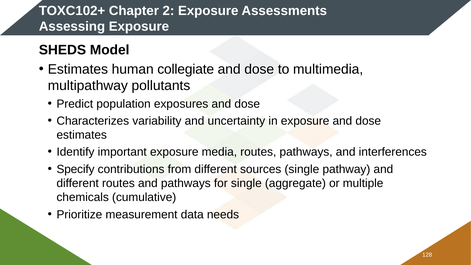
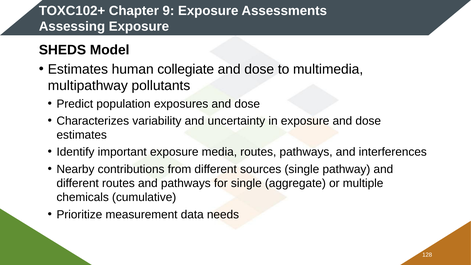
2: 2 -> 9
Specify: Specify -> Nearby
